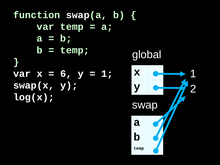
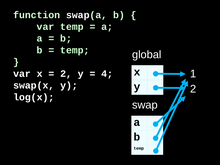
6 at (66, 74): 6 -> 2
1 at (107, 74): 1 -> 4
